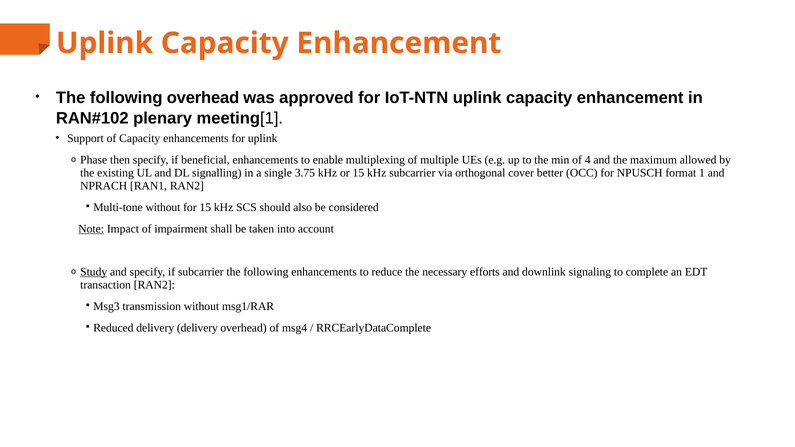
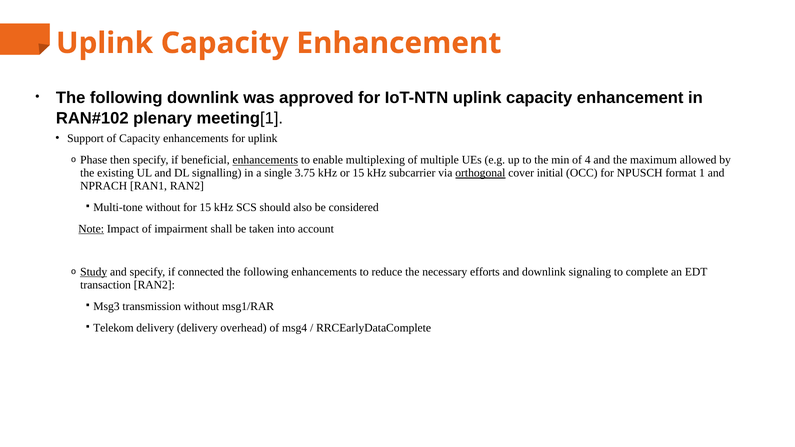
following overhead: overhead -> downlink
enhancements at (265, 160) underline: none -> present
orthogonal underline: none -> present
better: better -> initial
if subcarrier: subcarrier -> connected
Reduced: Reduced -> Telekom
